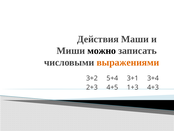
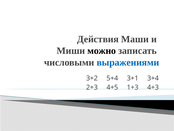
выражениями colour: orange -> blue
